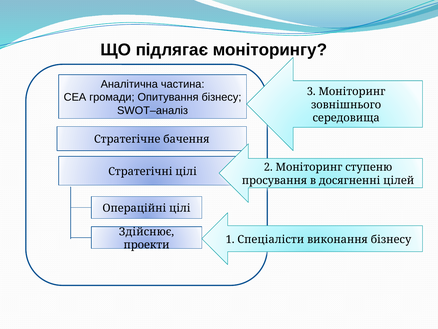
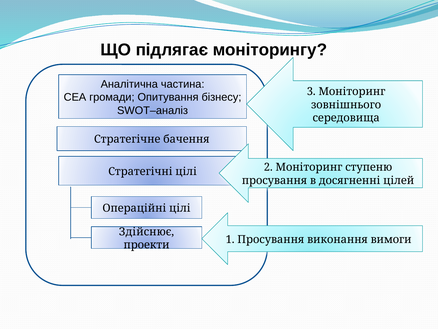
1 Спеціалісти: Спеціалісти -> Просування
виконання бізнесу: бізнесу -> вимоги
